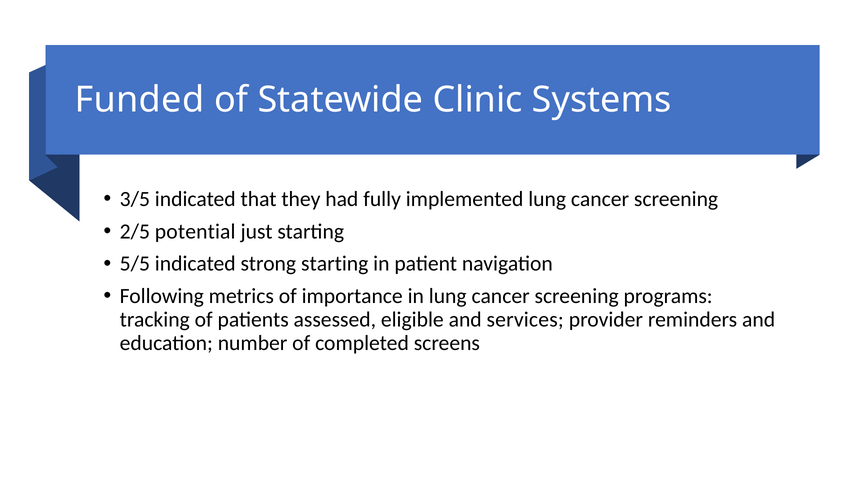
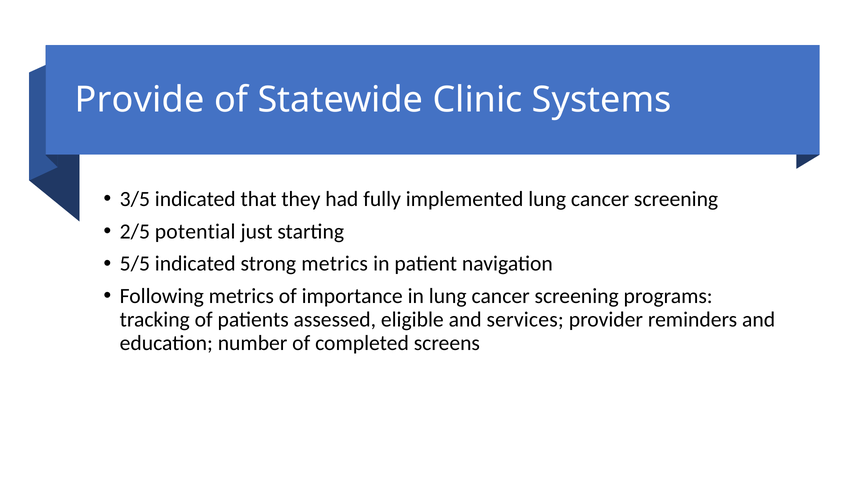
Funded: Funded -> Provide
strong starting: starting -> metrics
